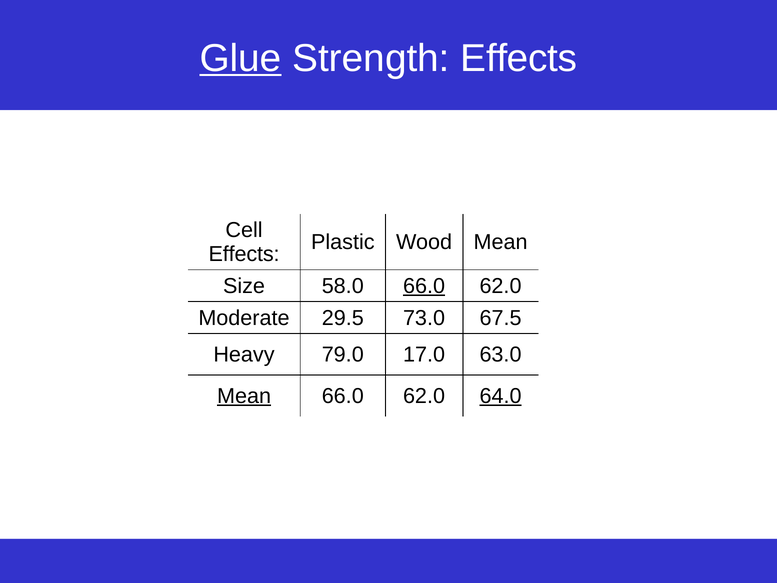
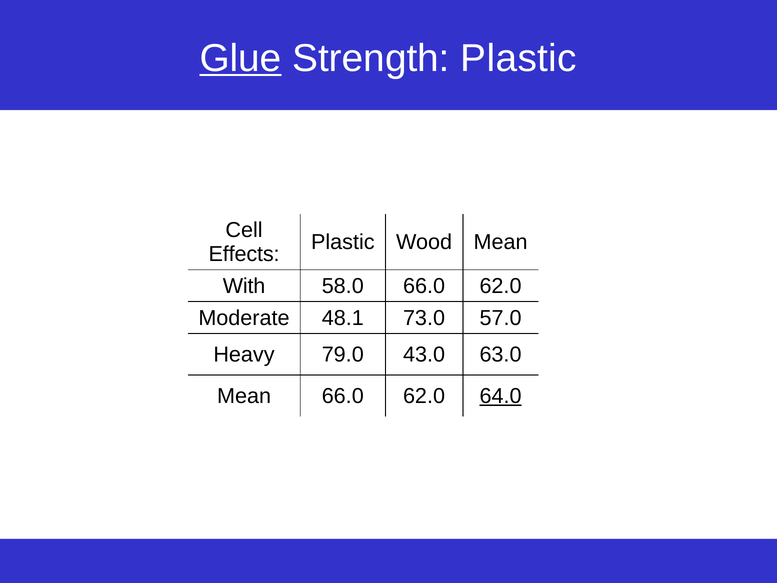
Strength Effects: Effects -> Plastic
Size: Size -> With
66.0 at (424, 286) underline: present -> none
29.5: 29.5 -> 48.1
67.5: 67.5 -> 57.0
17.0: 17.0 -> 43.0
Mean at (244, 396) underline: present -> none
